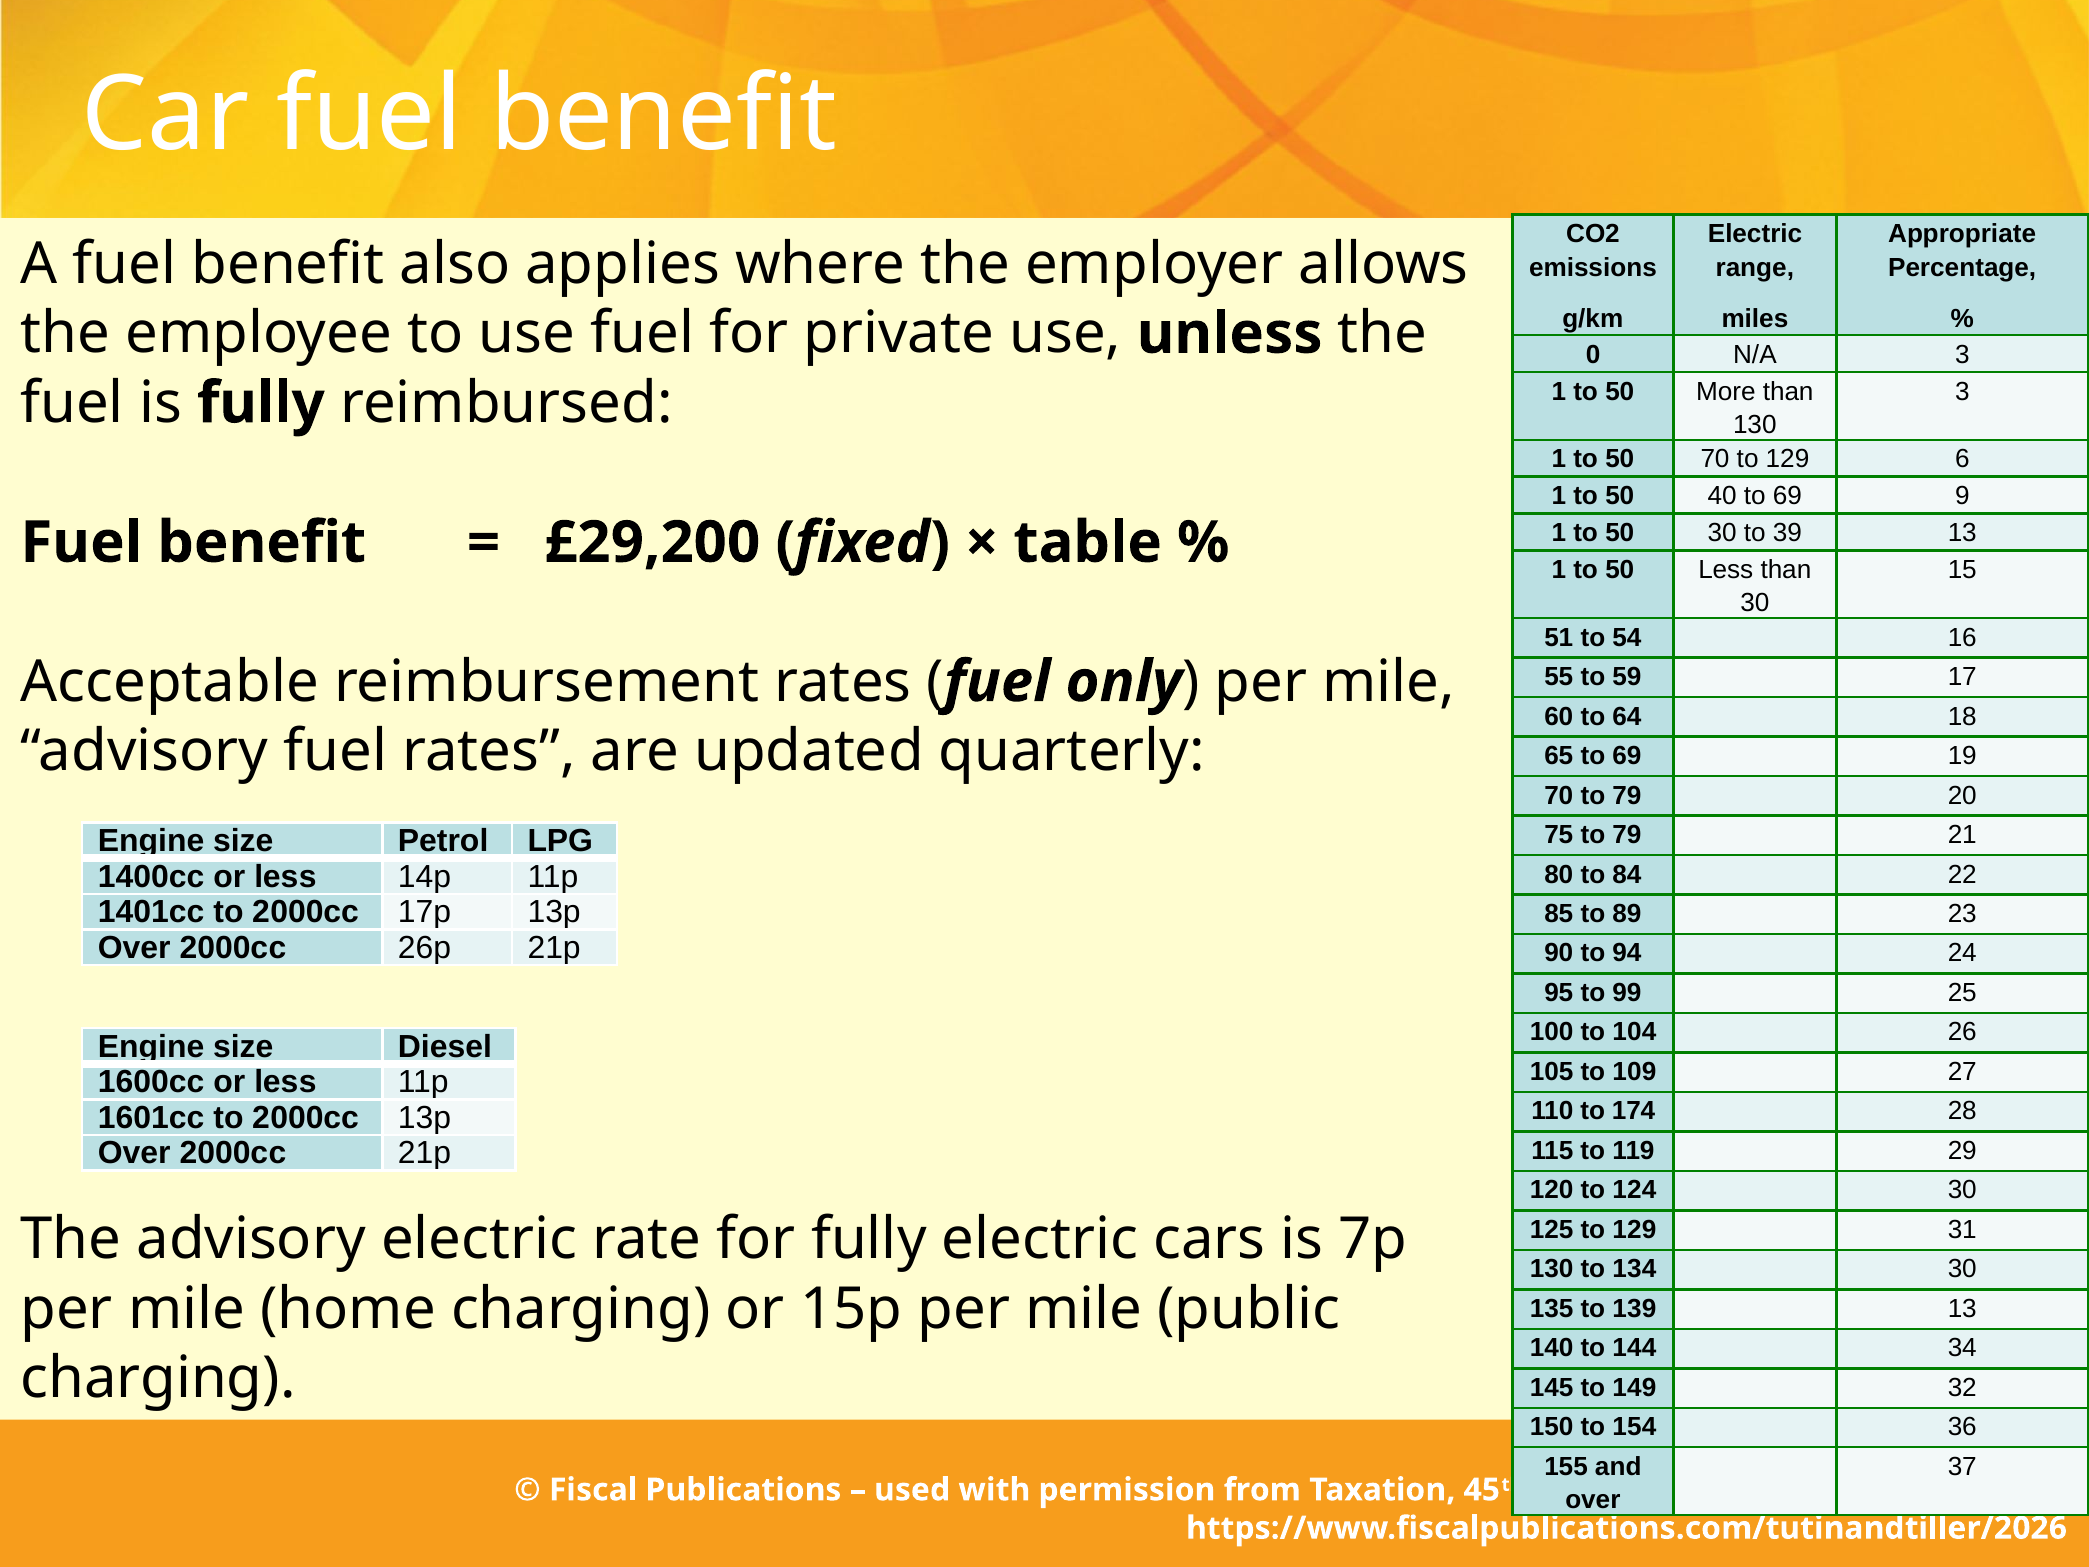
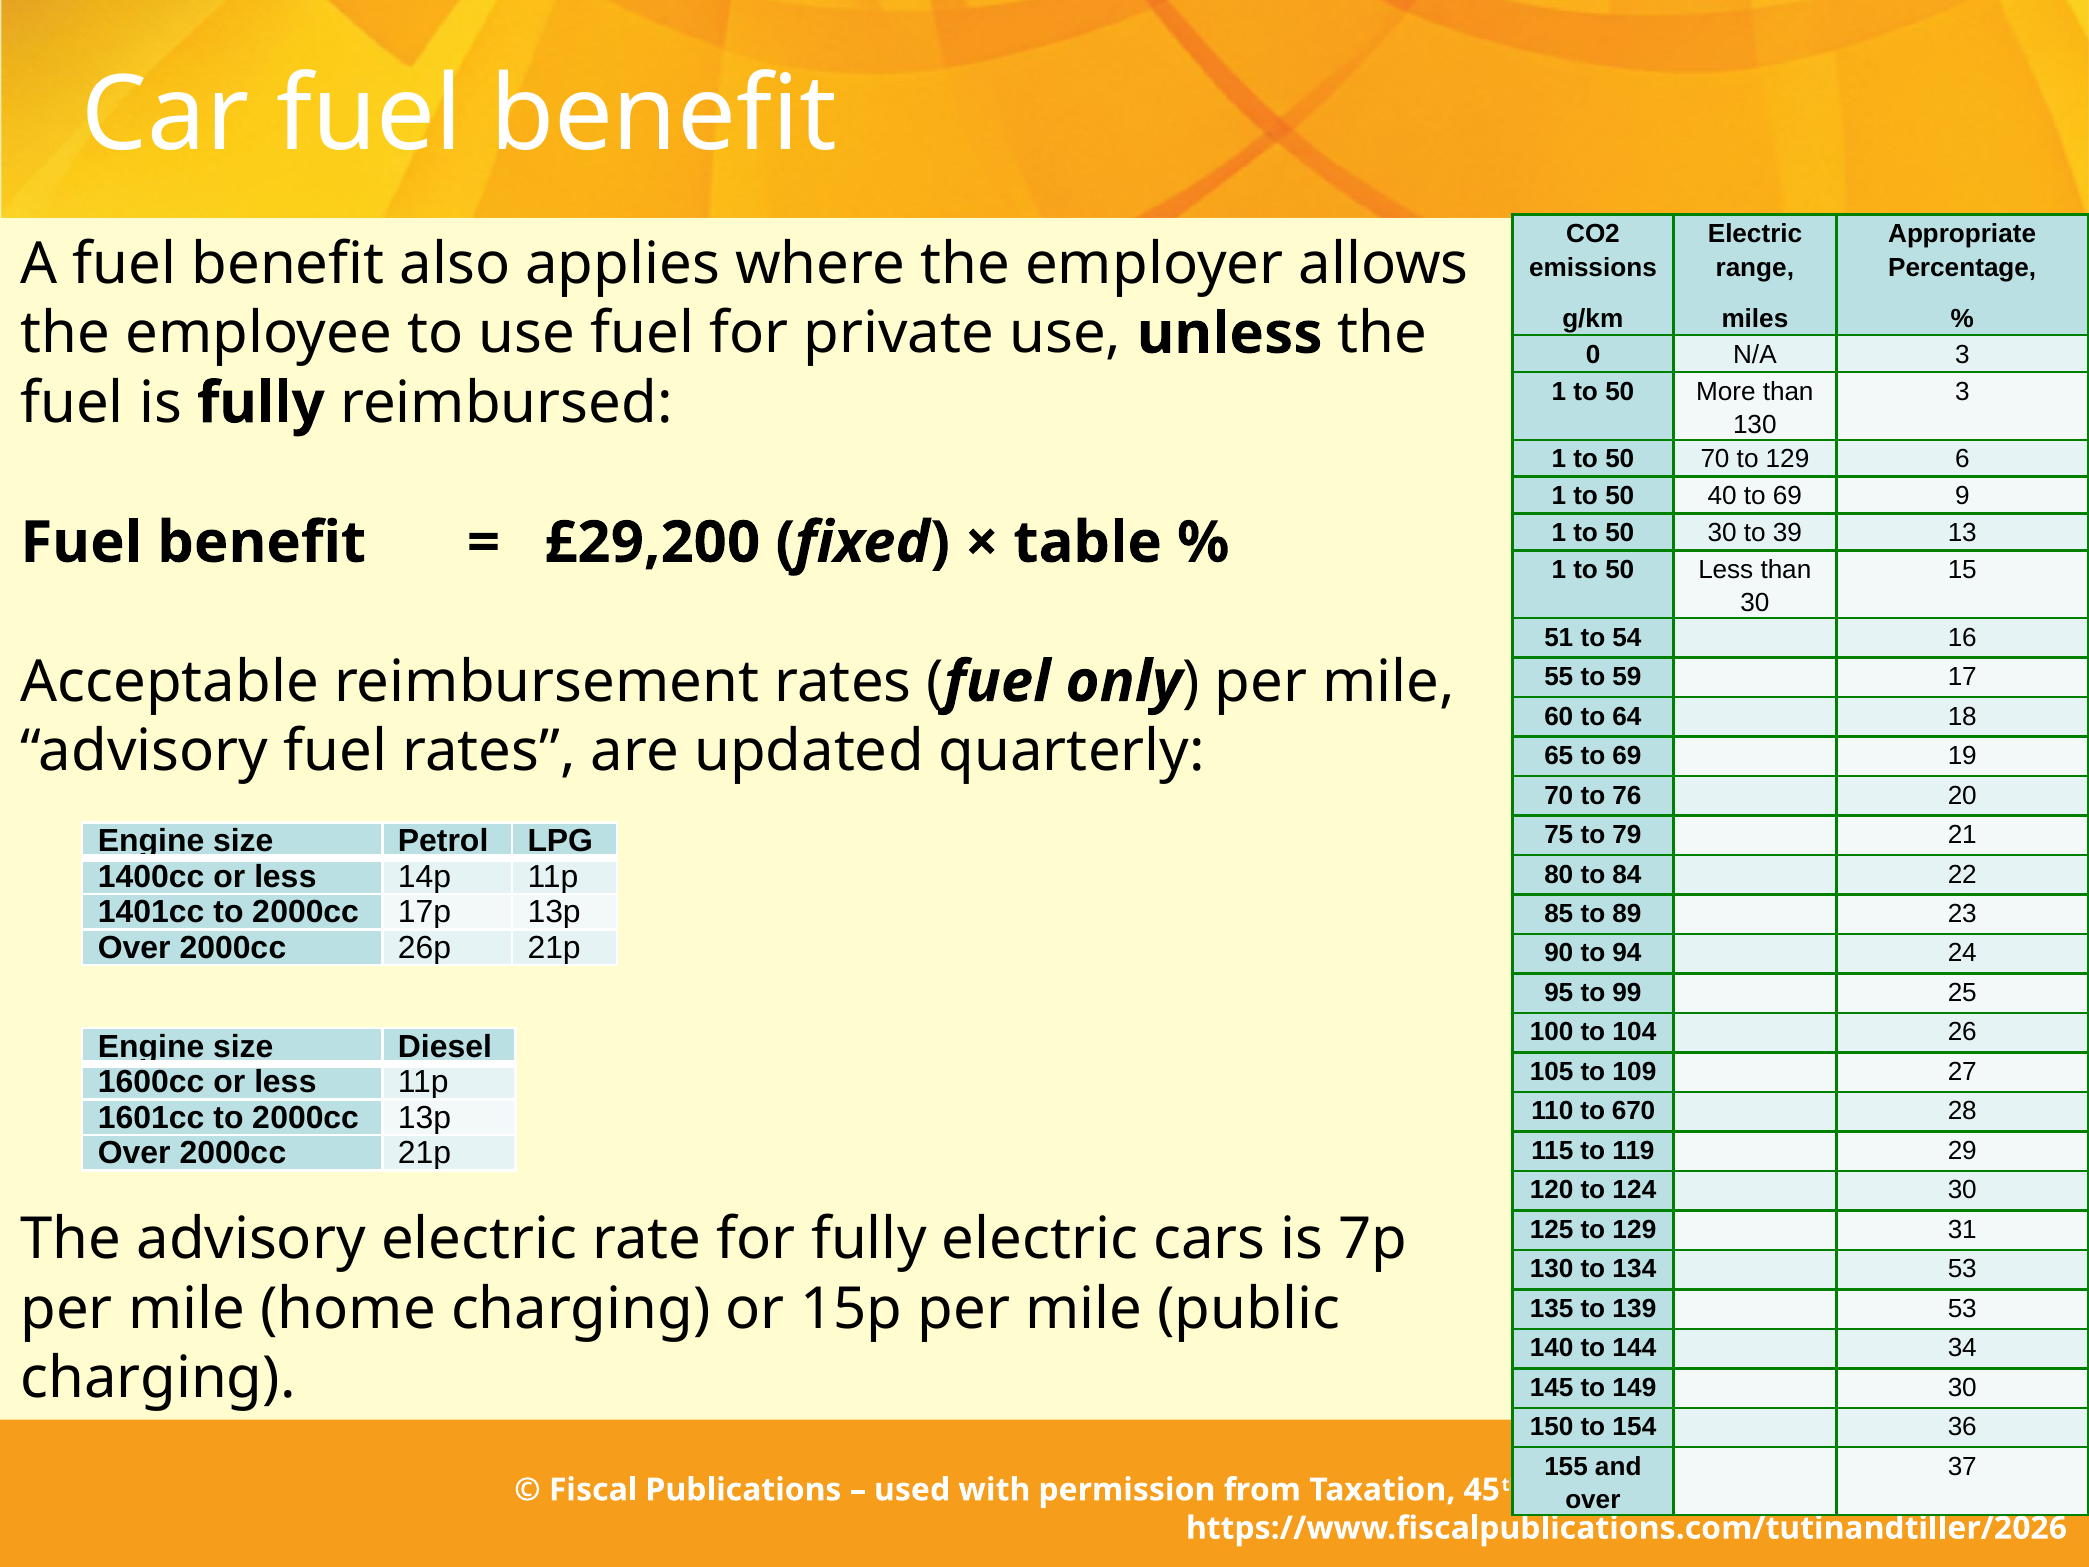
70 to 79: 79 -> 76
174: 174 -> 670
134 30: 30 -> 53
139 13: 13 -> 53
149 32: 32 -> 30
